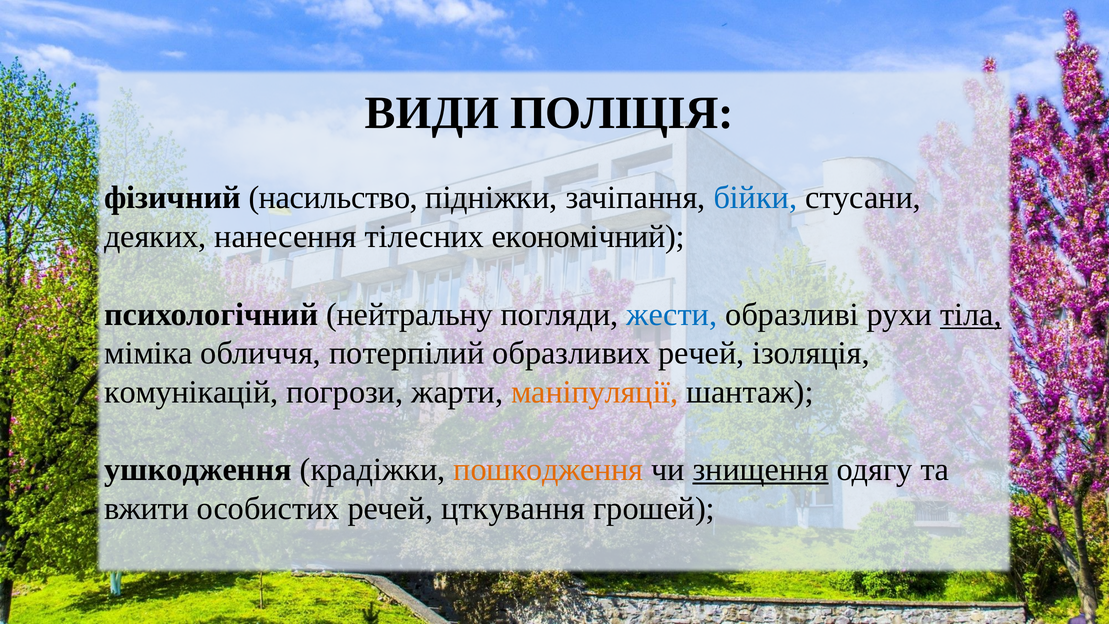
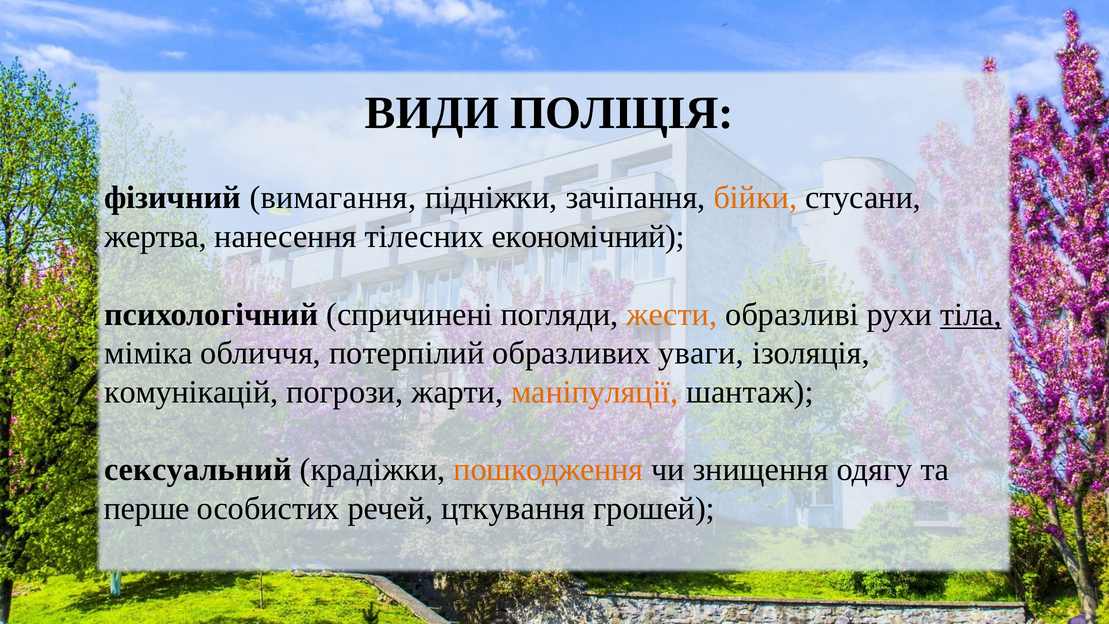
насильство: насильство -> вимагання
бійки colour: blue -> orange
деяких: деяких -> жертва
нейтральну: нейтральну -> спричинені
жести colour: blue -> orange
образливих речей: речей -> уваги
ушкодження: ушкодження -> сексуальний
знищення underline: present -> none
вжити: вжити -> перше
